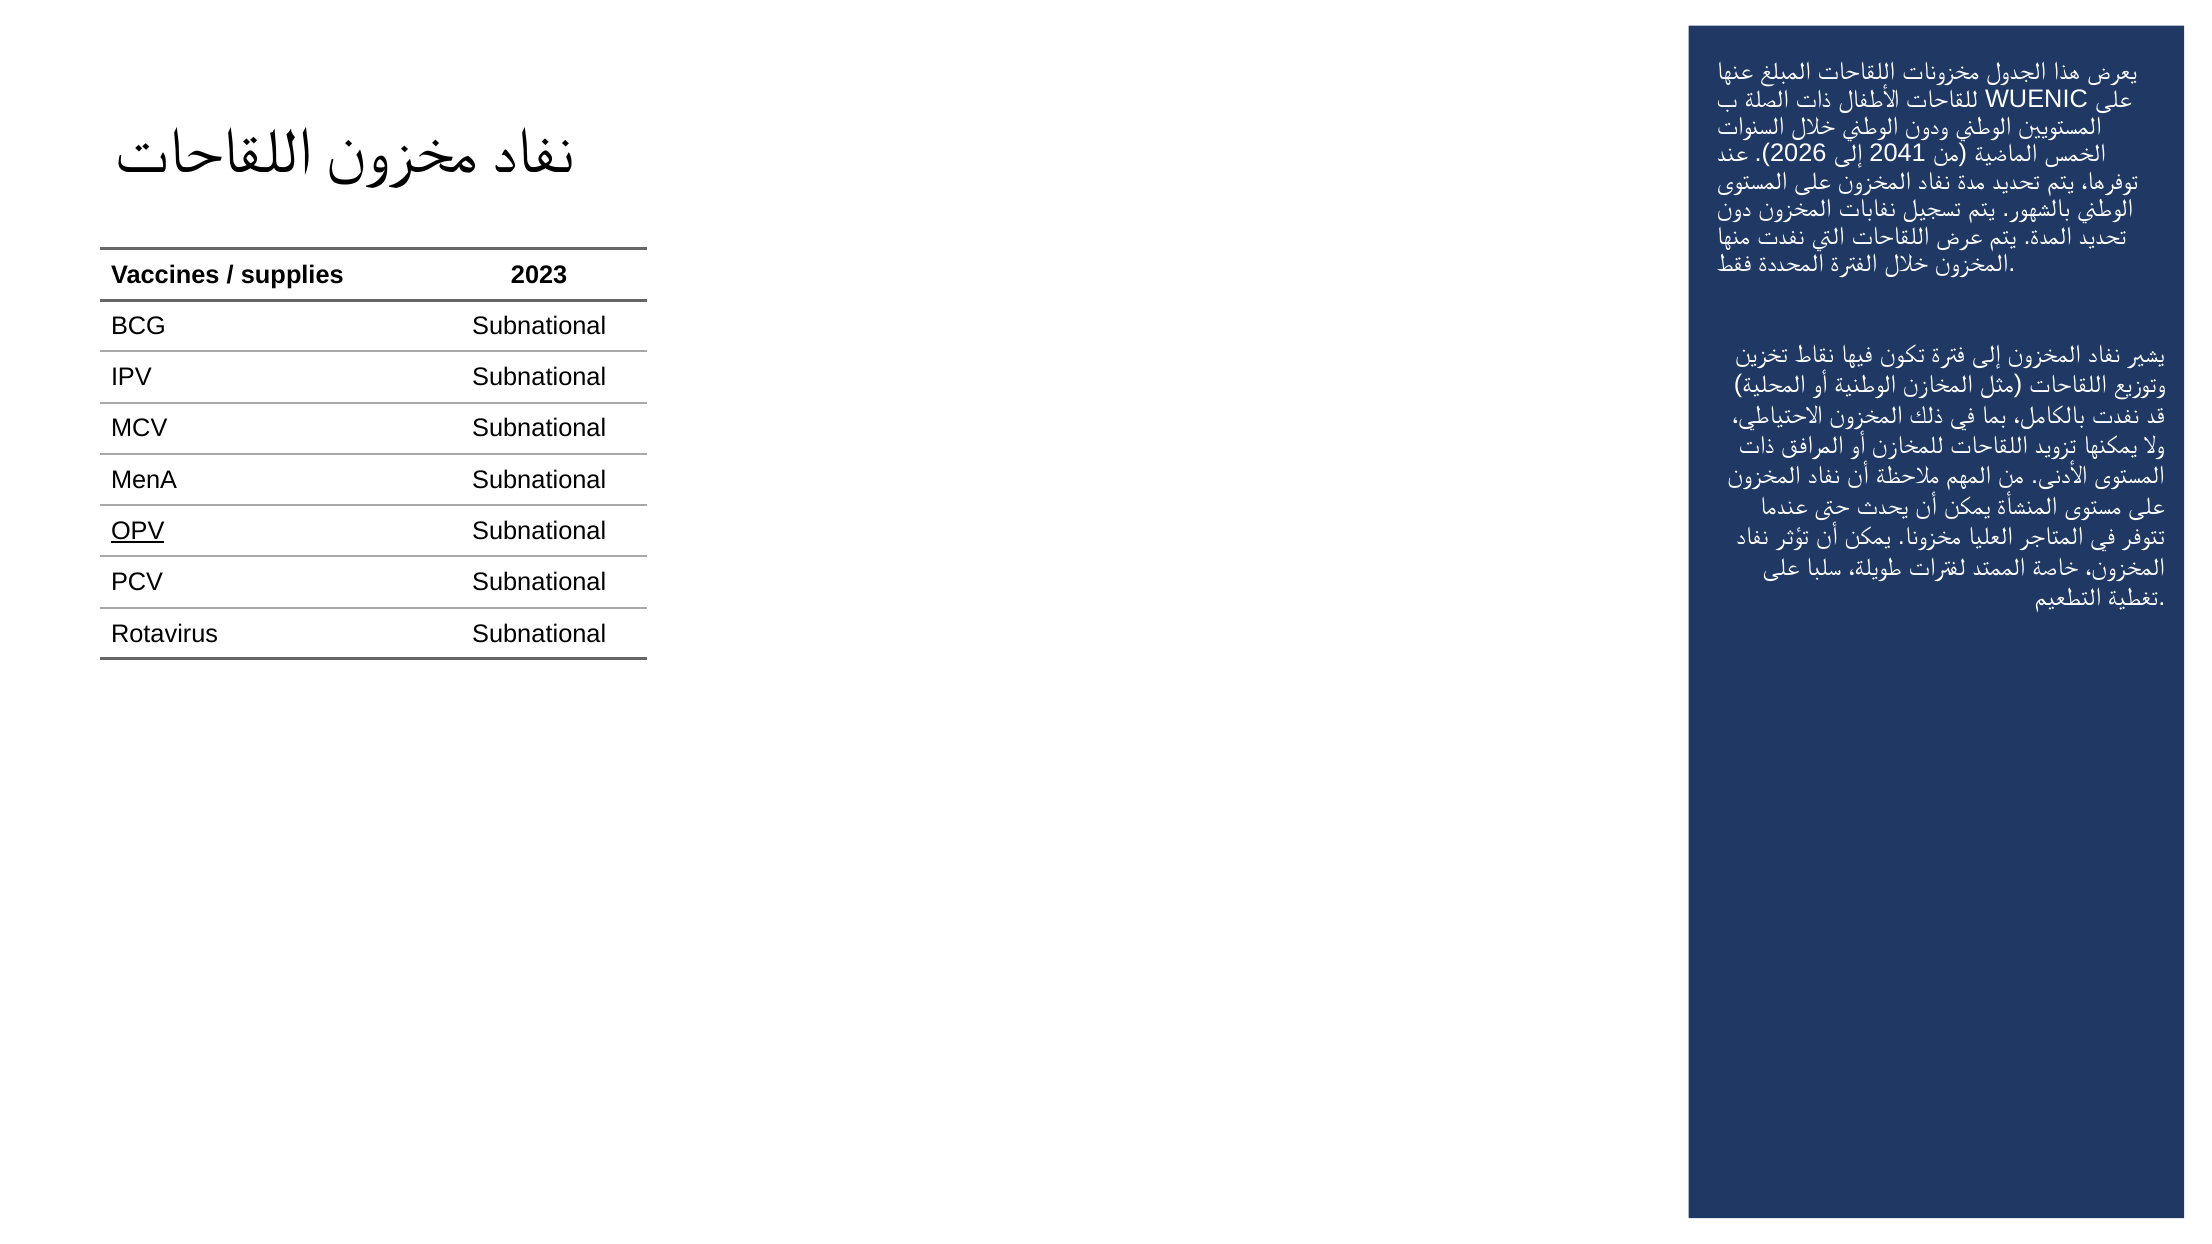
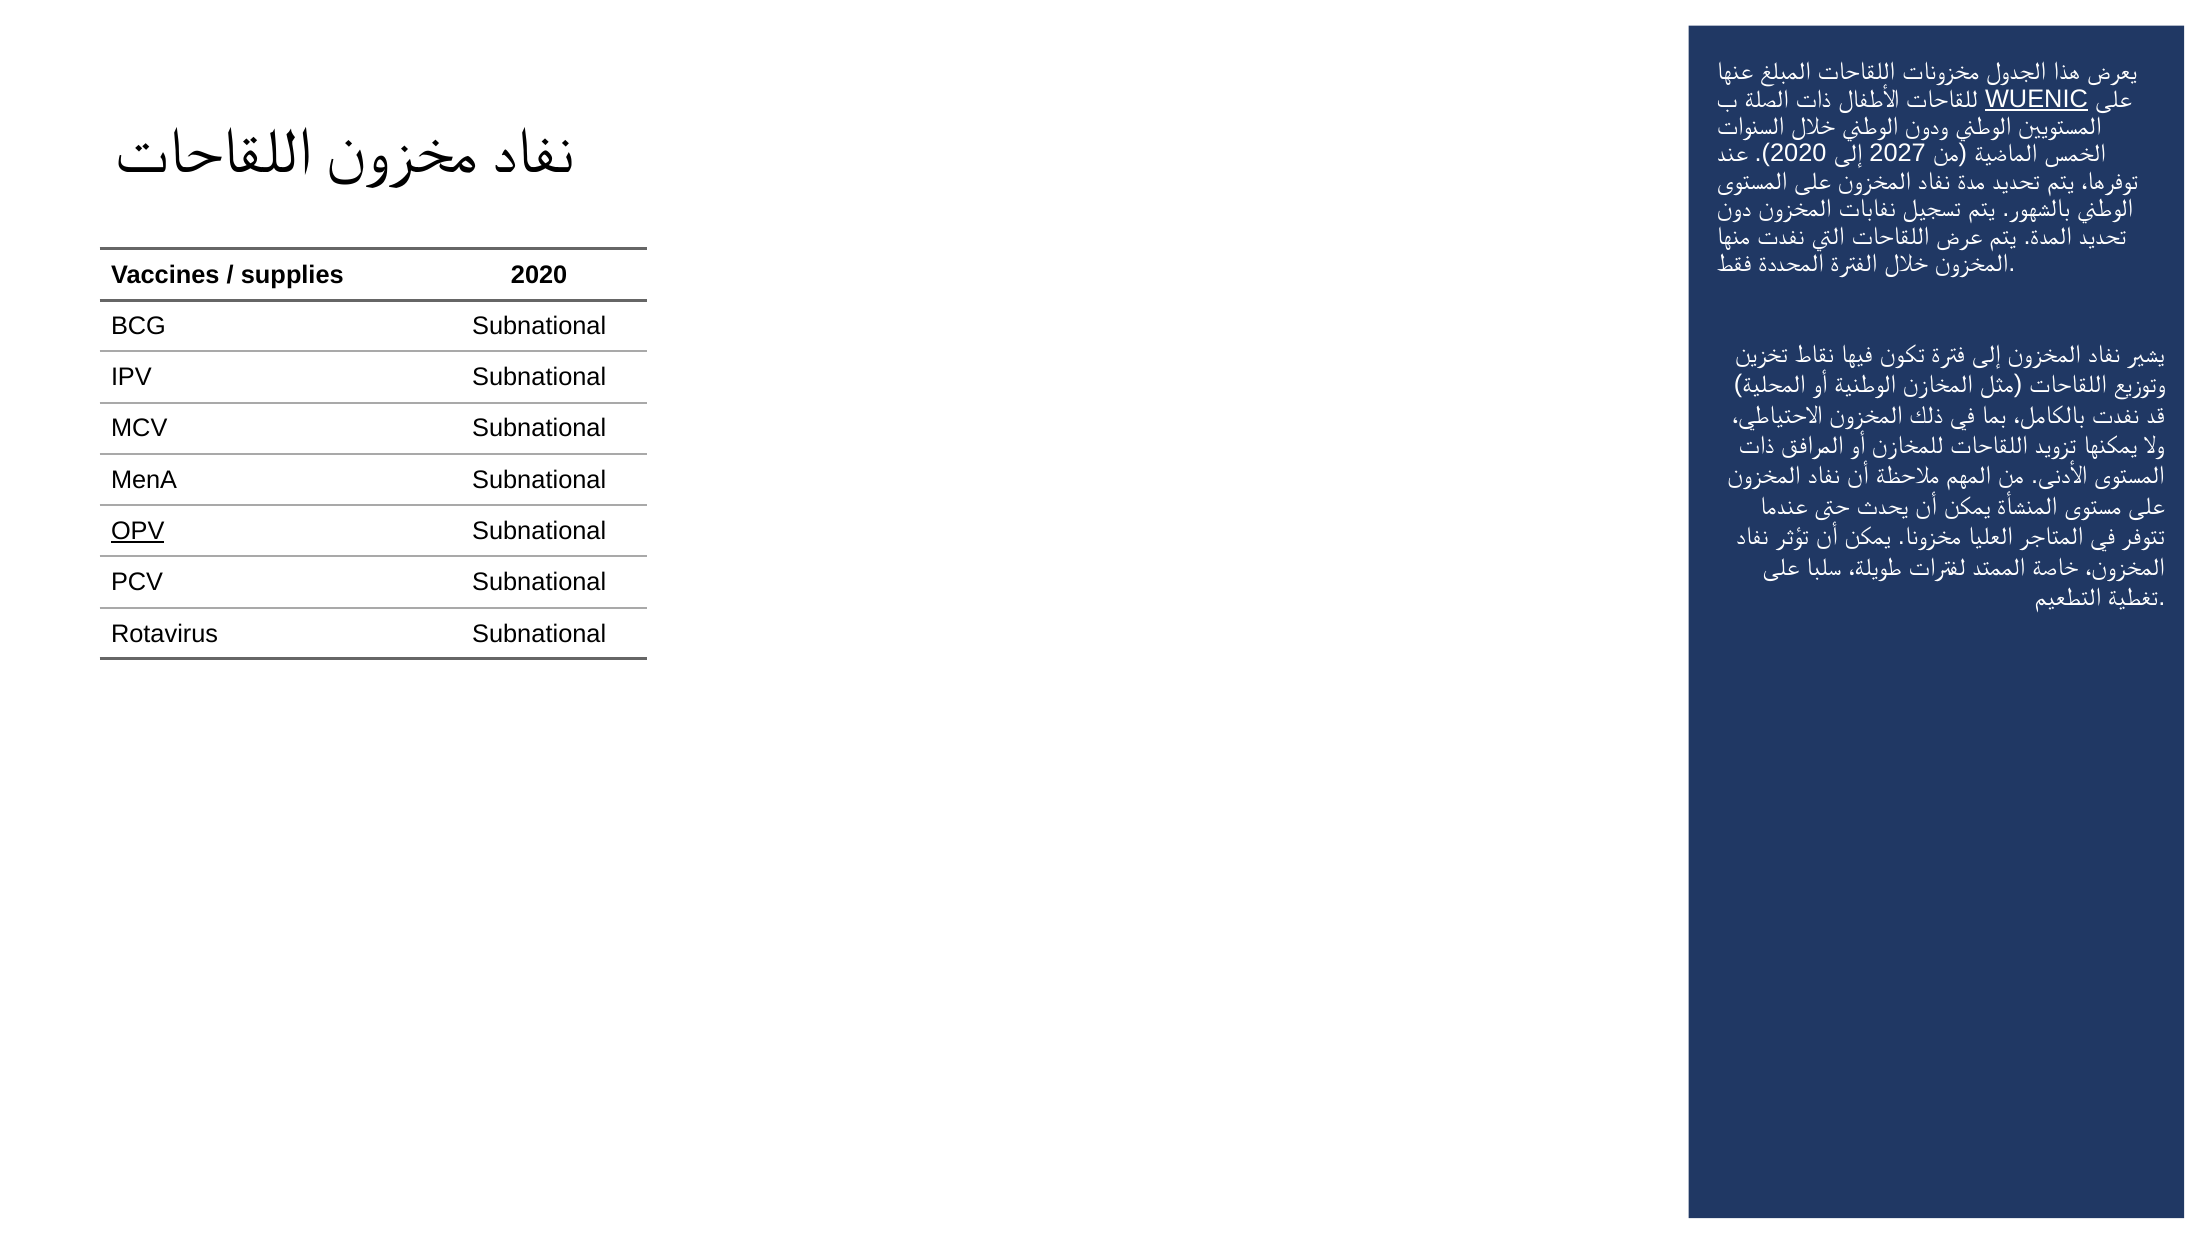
WUENIC underline: none -> present
2026 at (1798, 154): 2026 -> 2020
2041: 2041 -> 2027
supplies 2023: 2023 -> 2020
